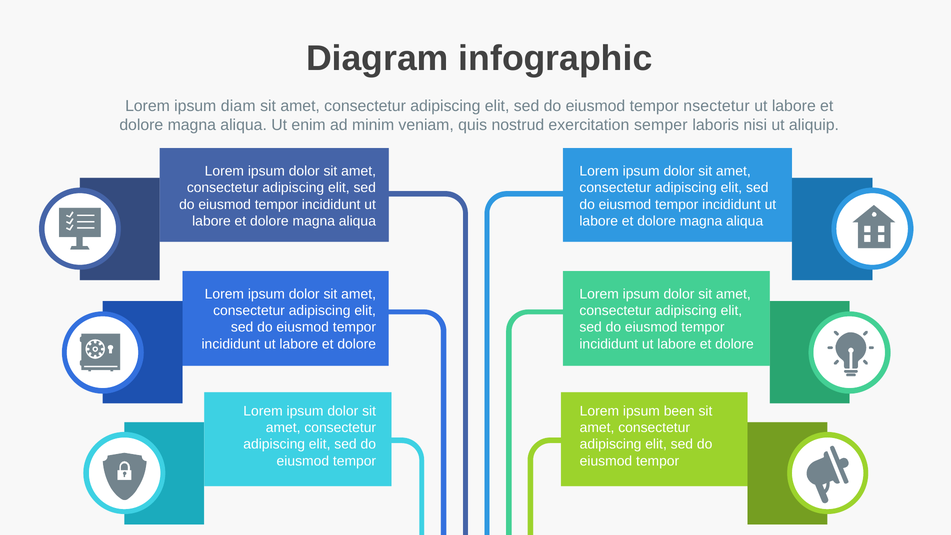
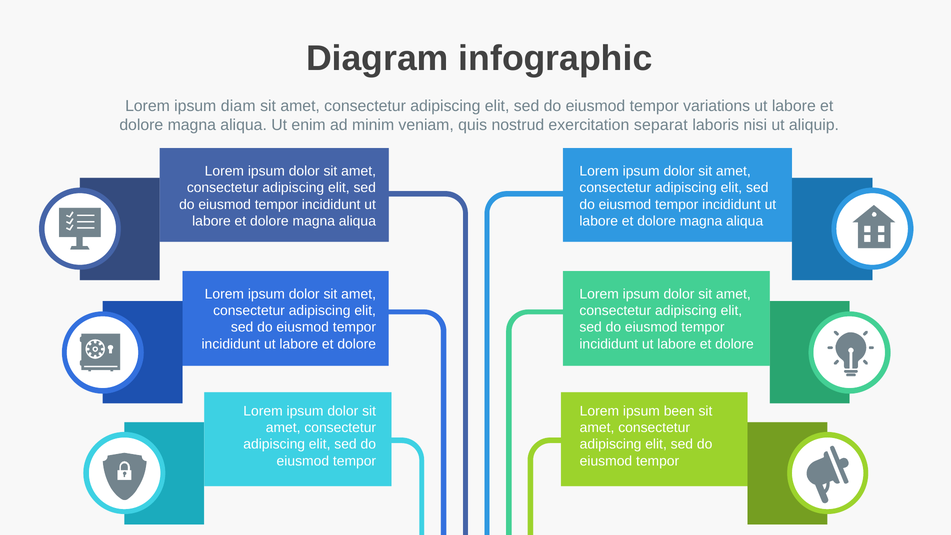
nsectetur: nsectetur -> variations
semper: semper -> separat
